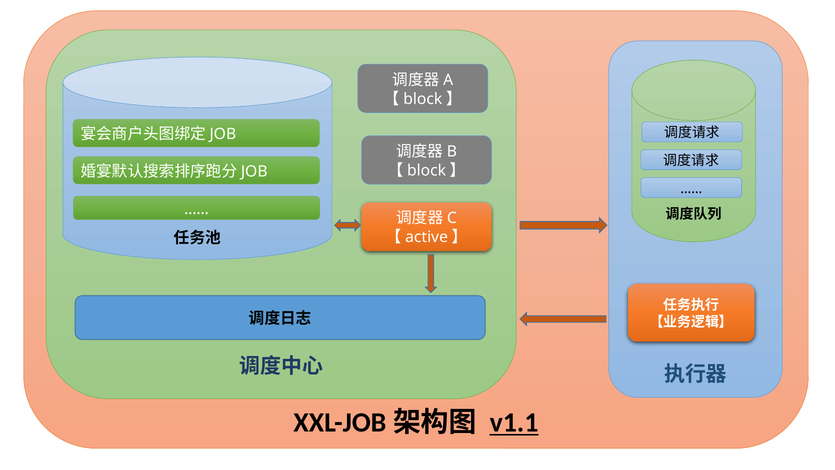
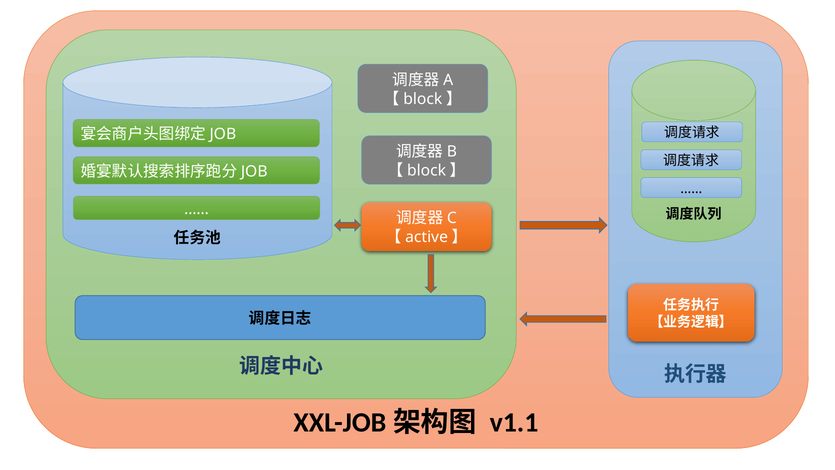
v1.1 underline: present -> none
